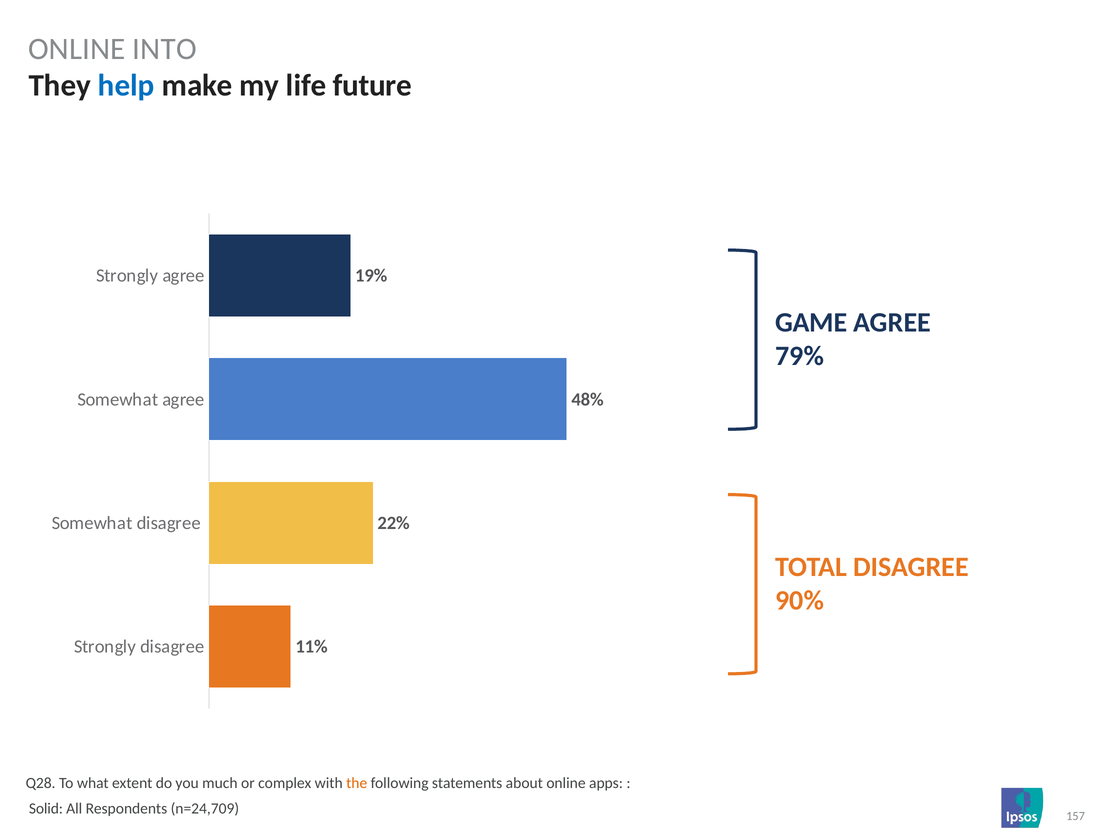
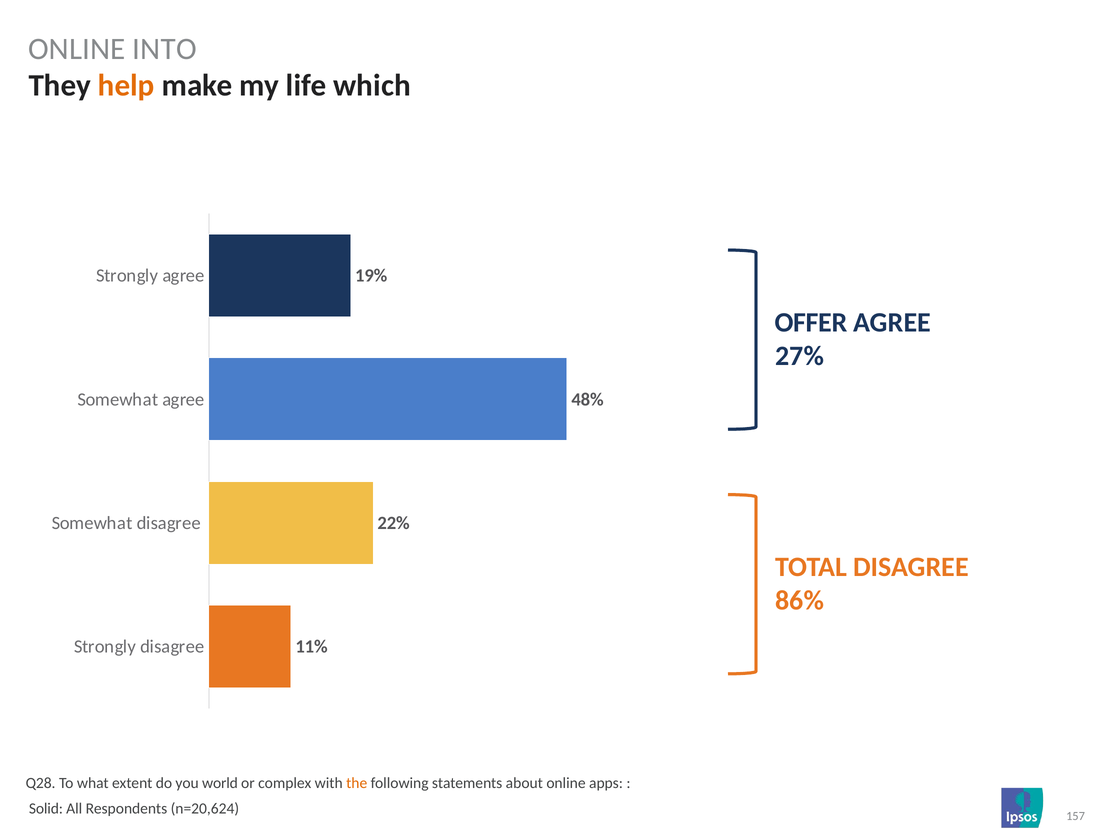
help colour: blue -> orange
future: future -> which
GAME: GAME -> OFFER
79%: 79% -> 27%
90%: 90% -> 86%
much: much -> world
n=24,709: n=24,709 -> n=20,624
